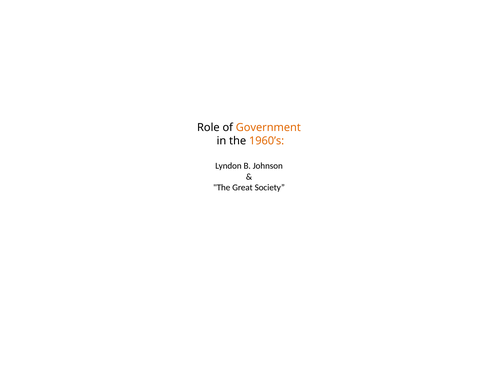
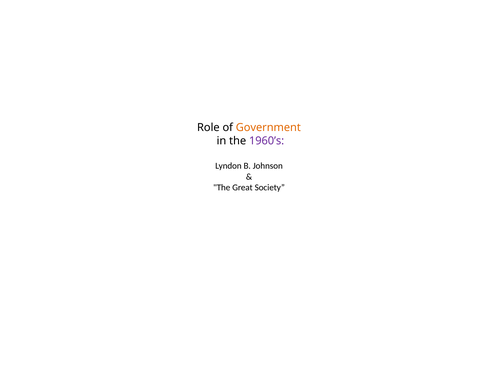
1960’s colour: orange -> purple
